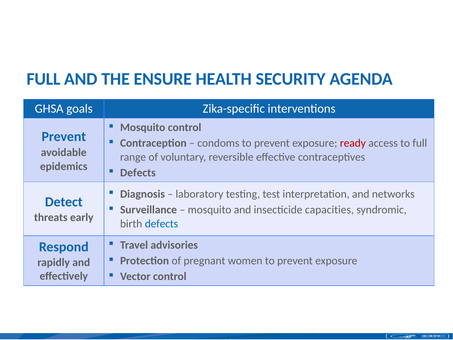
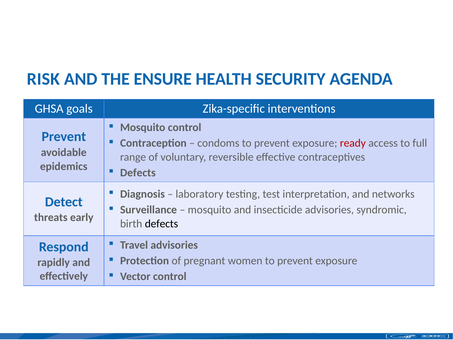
FULL at (44, 79): FULL -> RISK
insecticide capacities: capacities -> advisories
defects at (161, 223) colour: blue -> black
